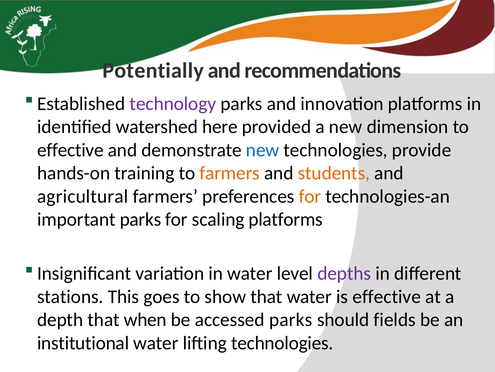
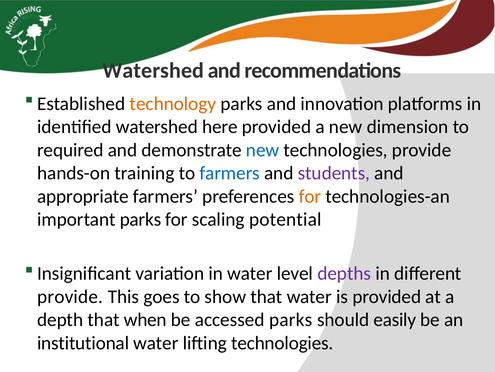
Potentially at (153, 70): Potentially -> Watershed
technology colour: purple -> orange
effective at (70, 150): effective -> required
farmers at (230, 173) colour: orange -> blue
students colour: orange -> purple
agricultural: agricultural -> appropriate
scaling platforms: platforms -> potential
stations at (70, 296): stations -> provide
is effective: effective -> provided
fields: fields -> easily
